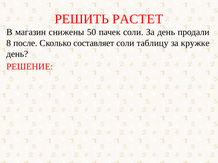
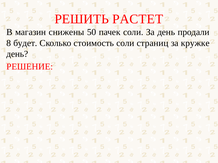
после: после -> будет
составляет: составляет -> стоимость
таблицу: таблицу -> страниц
